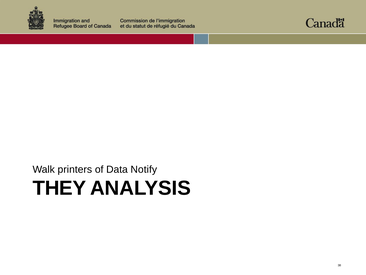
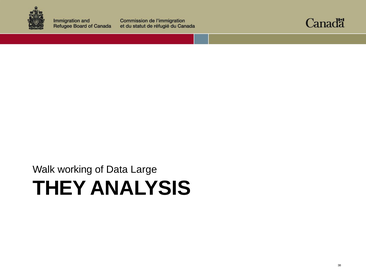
printers: printers -> working
Notify: Notify -> Large
